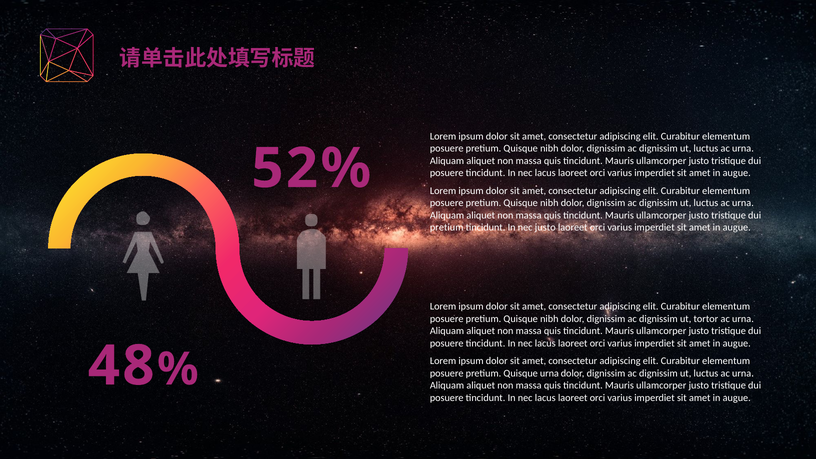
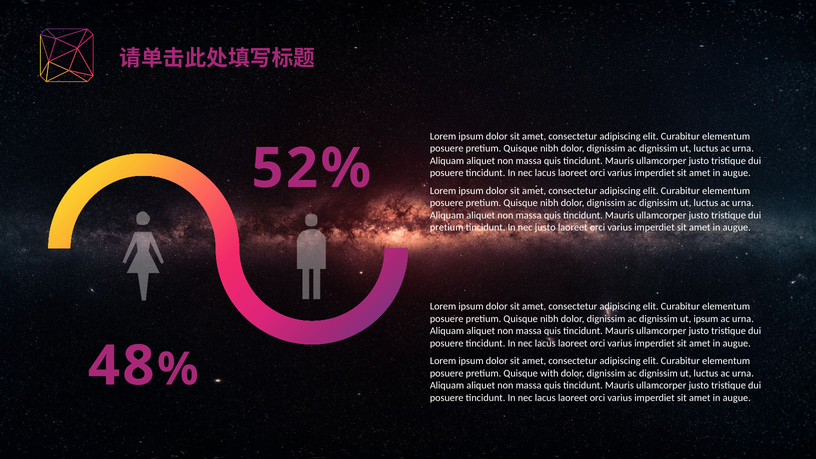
ut tortor: tortor -> ipsum
Quisque urna: urna -> with
